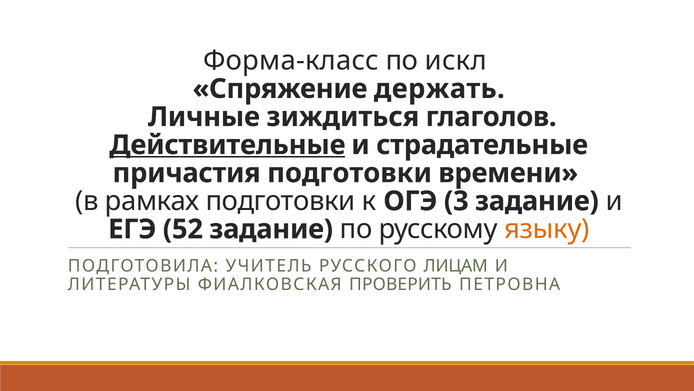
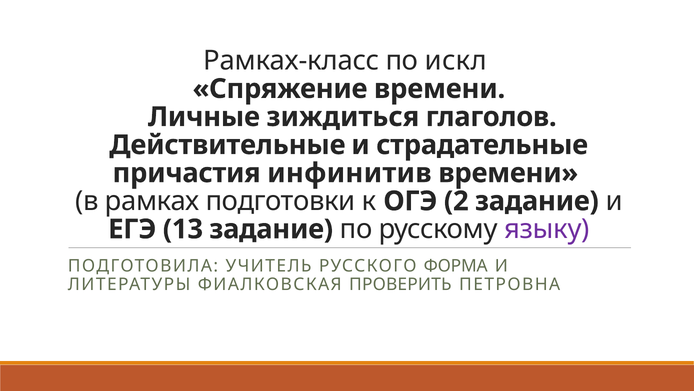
Форма-класс: Форма-класс -> Рамках-класс
Спряжение держать: держать -> времени
Действительные underline: present -> none
причастия подготовки: подготовки -> инфинитив
3: 3 -> 2
52: 52 -> 13
языку colour: orange -> purple
ЛИЦАМ: ЛИЦАМ -> ФОРМА
